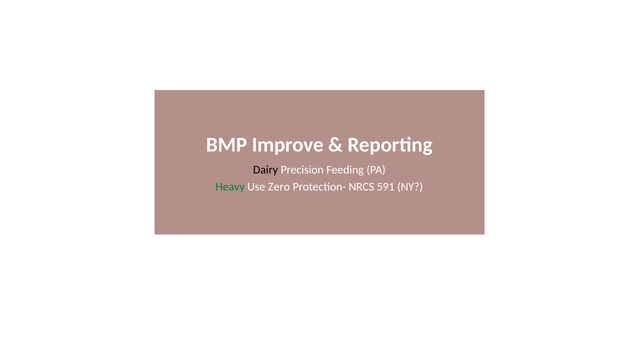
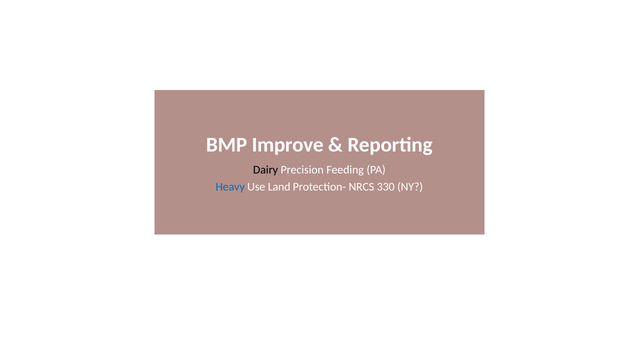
Heavy colour: green -> blue
Zero: Zero -> Land
591: 591 -> 330
